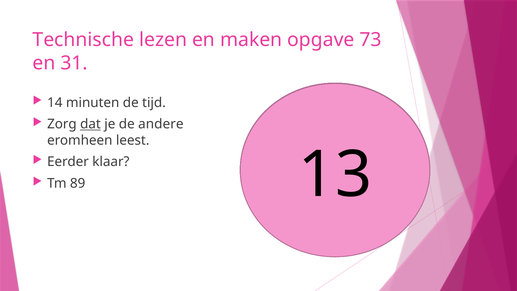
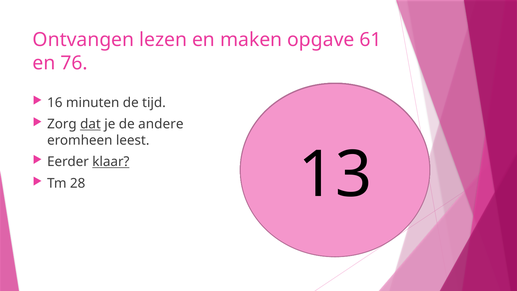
Technische: Technische -> Ontvangen
73: 73 -> 61
31: 31 -> 76
14: 14 -> 16
klaar underline: none -> present
89: 89 -> 28
